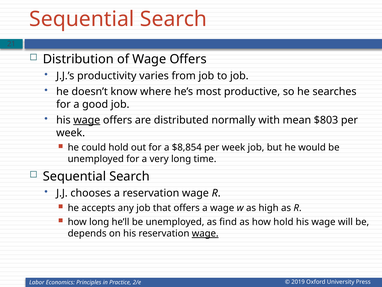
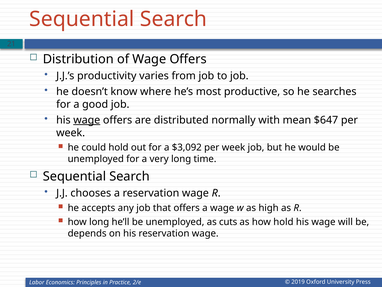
$803: $803 -> $647
$8,854: $8,854 -> $3,092
find: find -> cuts
wage at (205, 233) underline: present -> none
